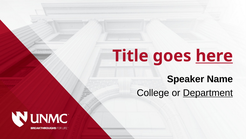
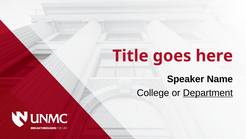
here underline: present -> none
